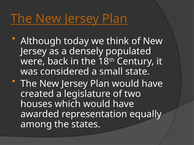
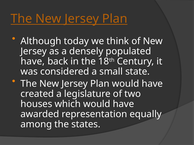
were at (33, 62): were -> have
